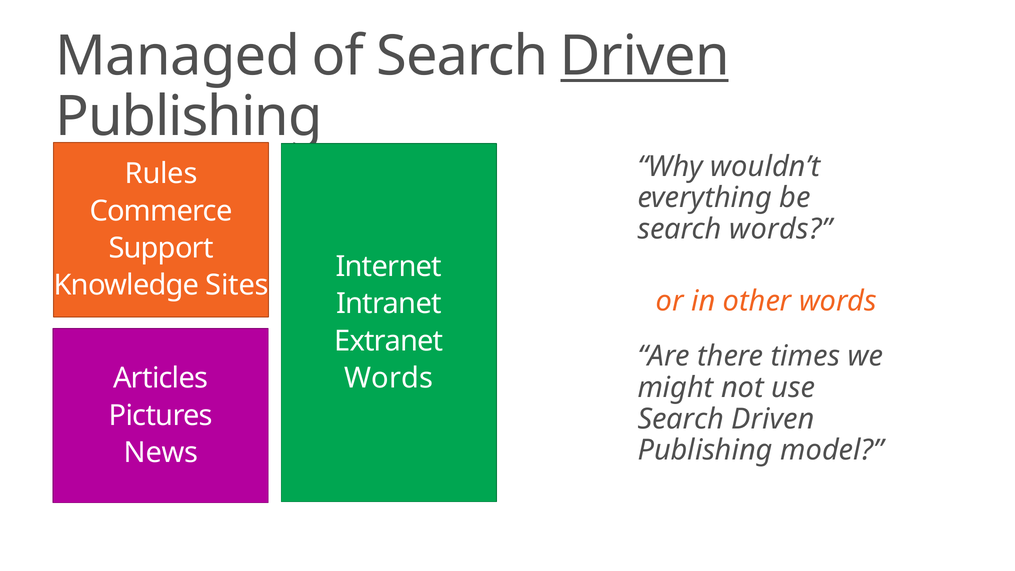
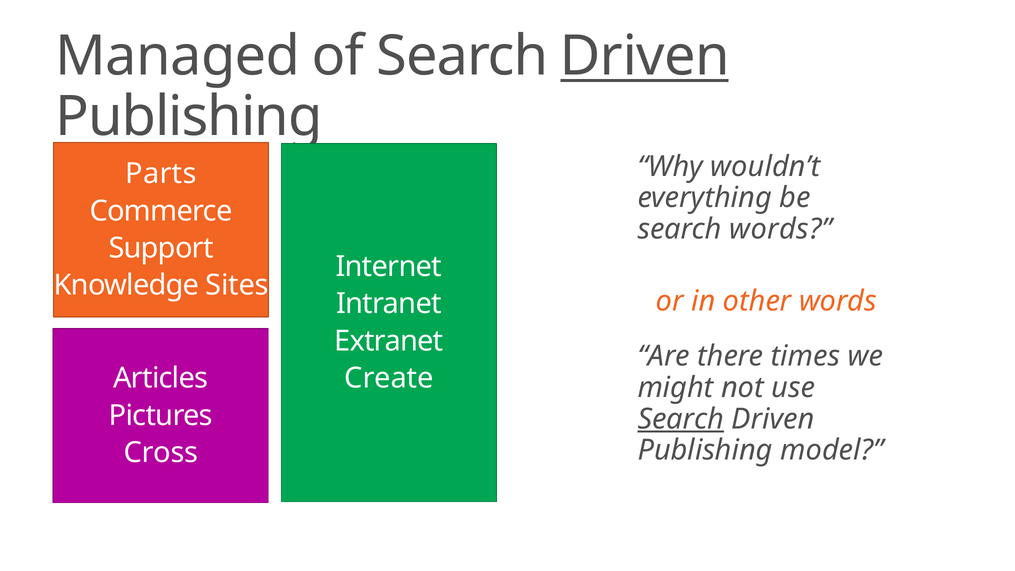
Rules: Rules -> Parts
Words at (389, 378): Words -> Create
Search at (681, 419) underline: none -> present
News: News -> Cross
